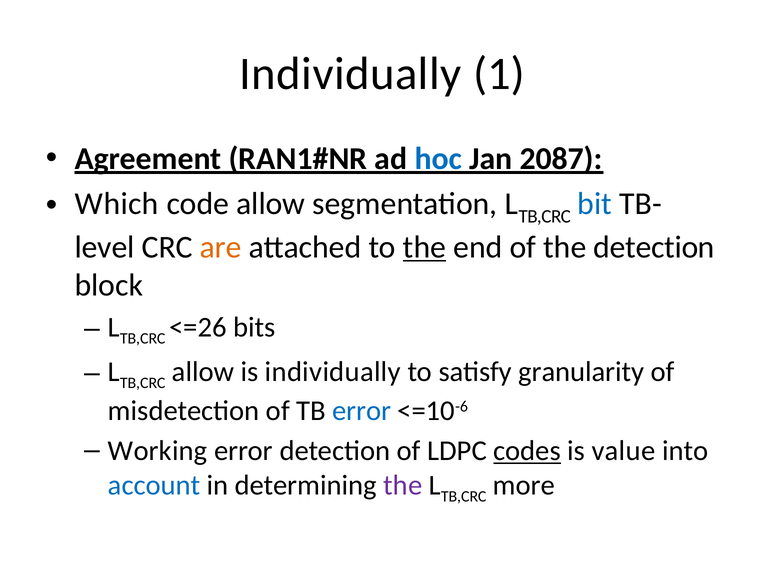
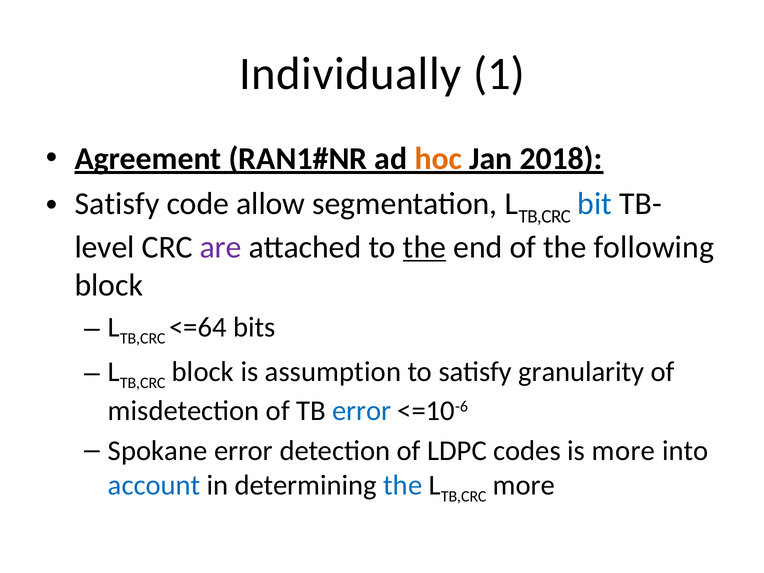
hoc colour: blue -> orange
2087: 2087 -> 2018
Which at (117, 204): Which -> Satisfy
are colour: orange -> purple
the detection: detection -> following
<=26: <=26 -> <=64
allow at (203, 372): allow -> block
is individually: individually -> assumption
Working: Working -> Spokane
codes underline: present -> none
is value: value -> more
the at (403, 485) colour: purple -> blue
